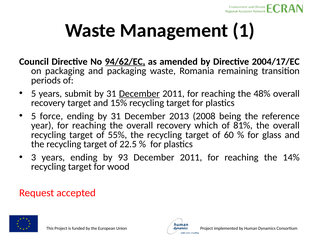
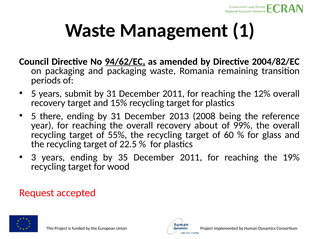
2004/17/EC: 2004/17/EC -> 2004/82/EC
December at (139, 94) underline: present -> none
48%: 48% -> 12%
force: force -> there
which: which -> about
81%: 81% -> 99%
93: 93 -> 35
14%: 14% -> 19%
